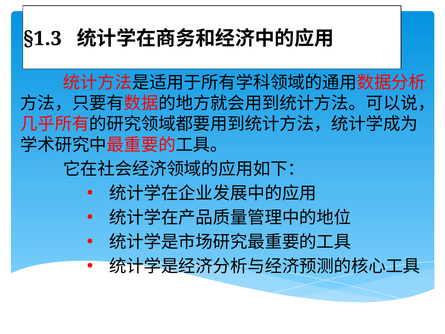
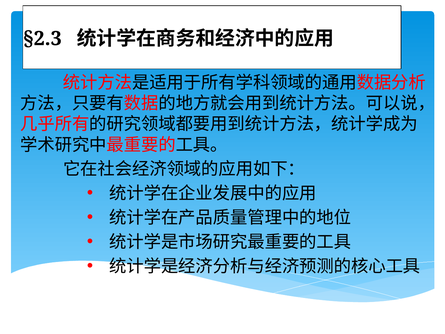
§1.3: §1.3 -> §2.3
